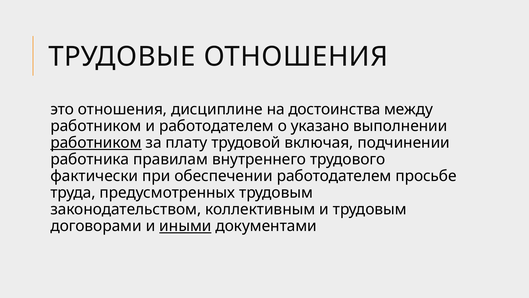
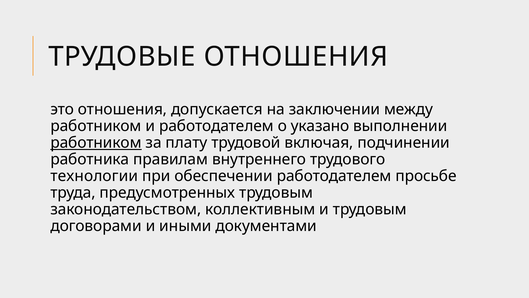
дисциплине: дисциплине -> допускается
достоинства: достоинства -> заключении
фактически: фактически -> технологии
иными underline: present -> none
